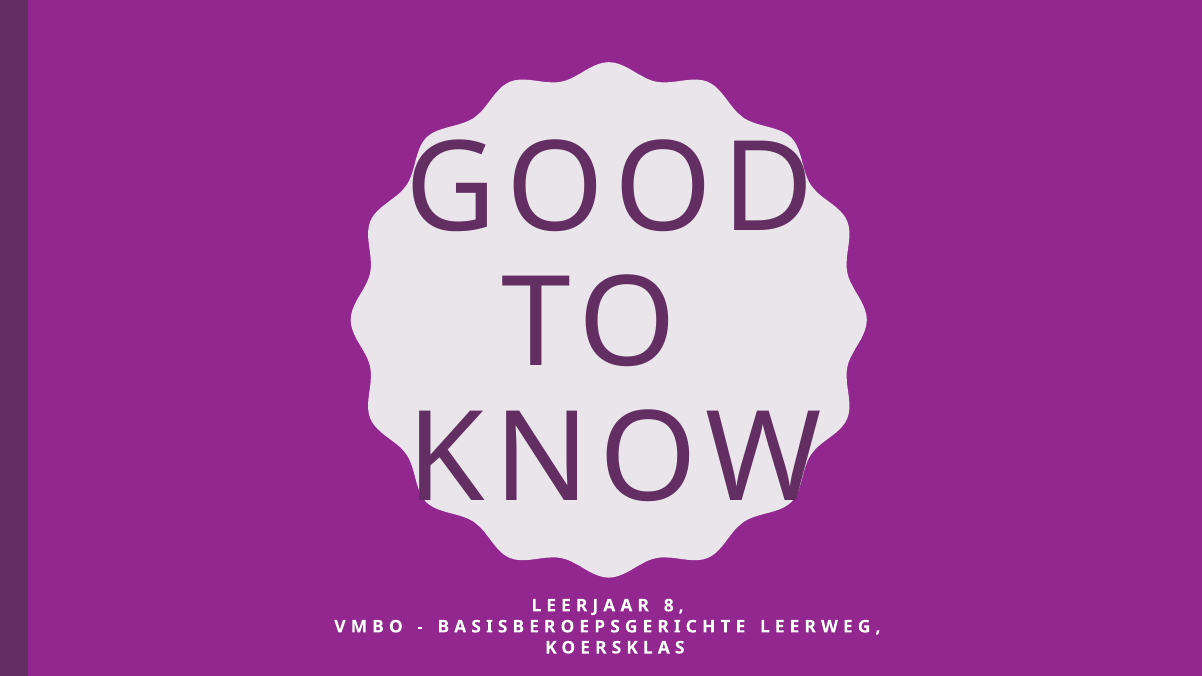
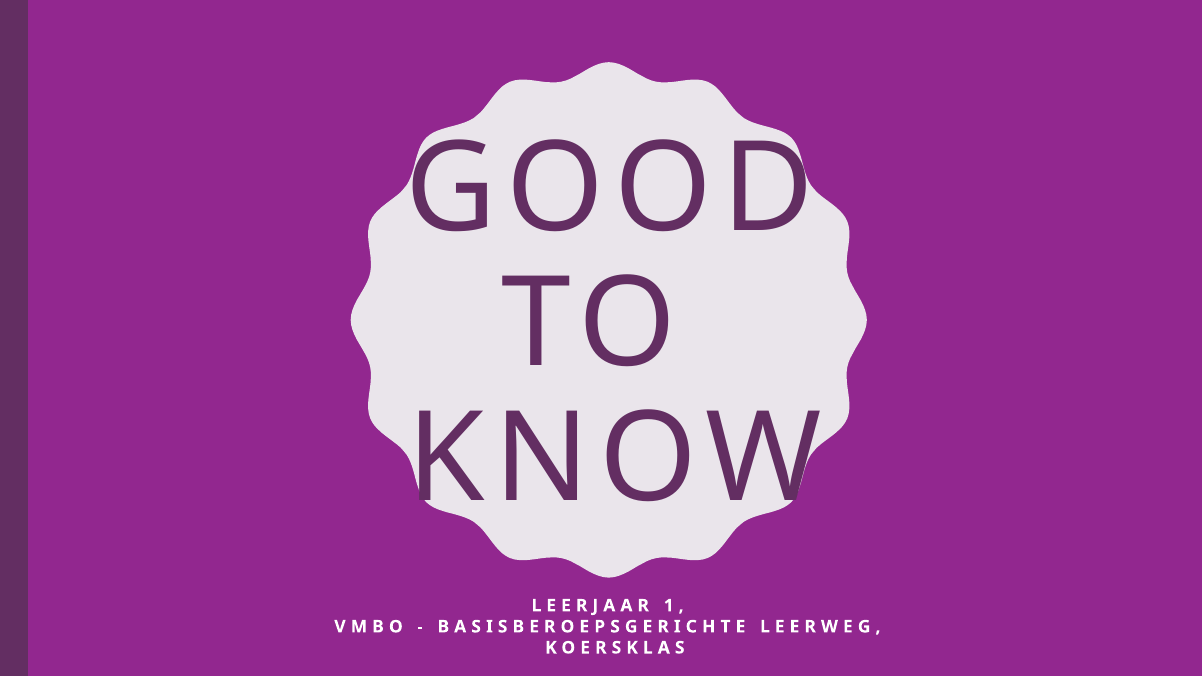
8: 8 -> 1
